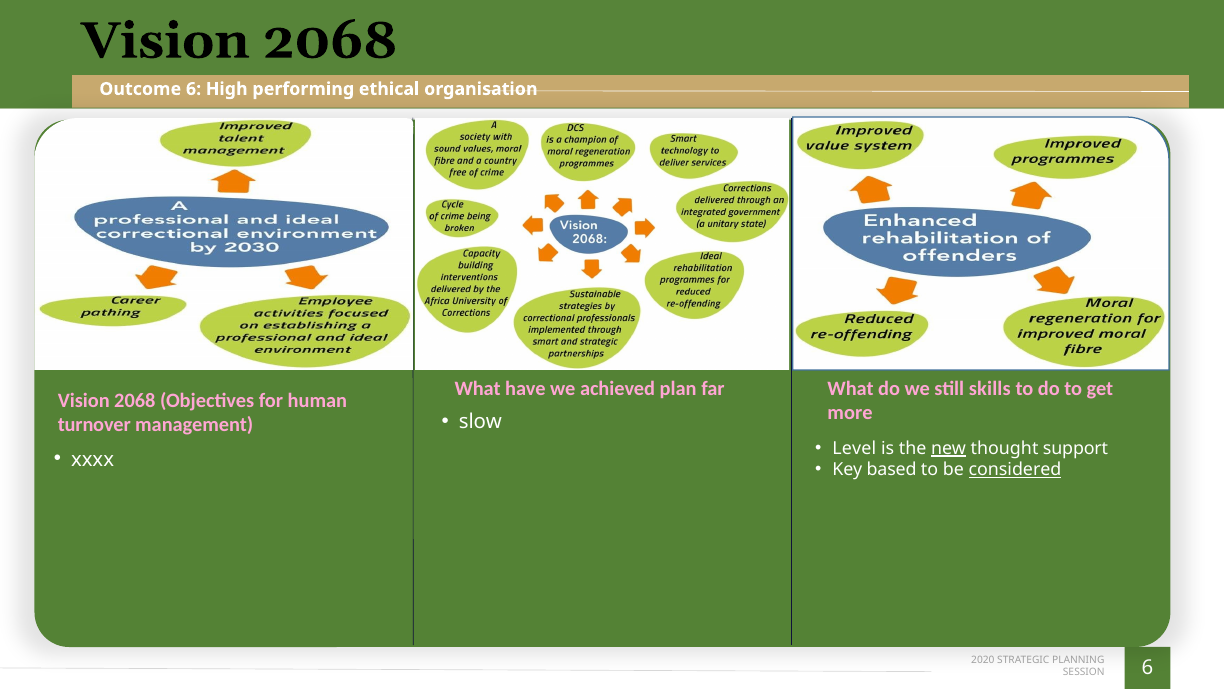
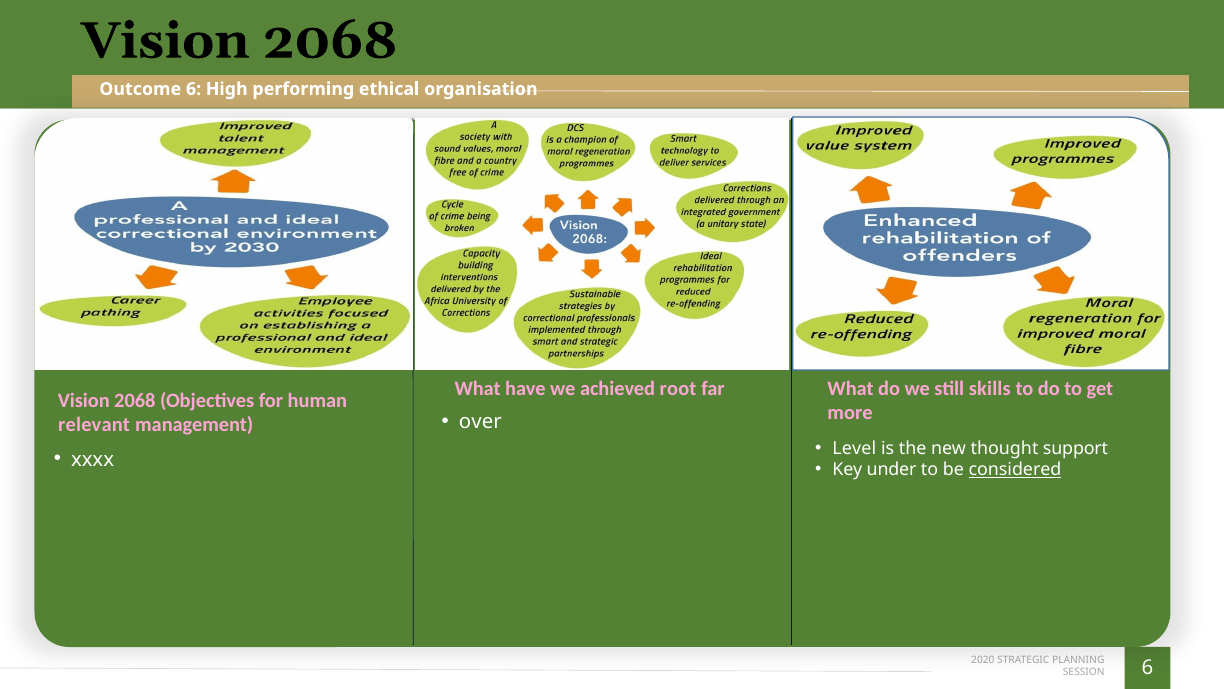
plan: plan -> root
turnover: turnover -> relevant
slow: slow -> over
new underline: present -> none
based: based -> under
